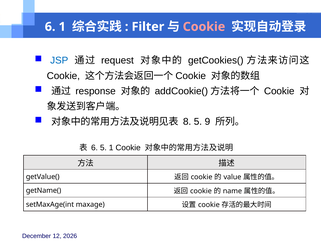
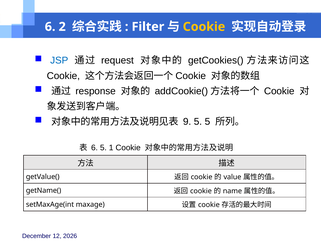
6 1: 1 -> 2
Cookie at (204, 27) colour: pink -> yellow
8: 8 -> 9
5 9: 9 -> 5
